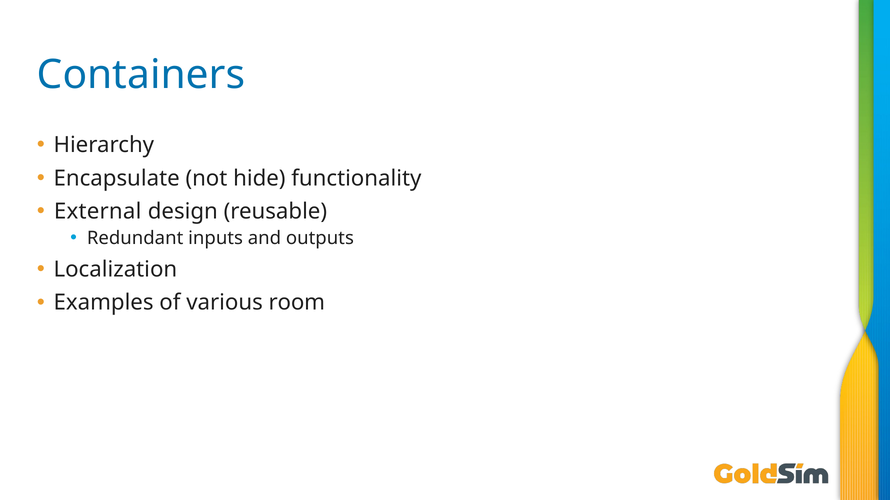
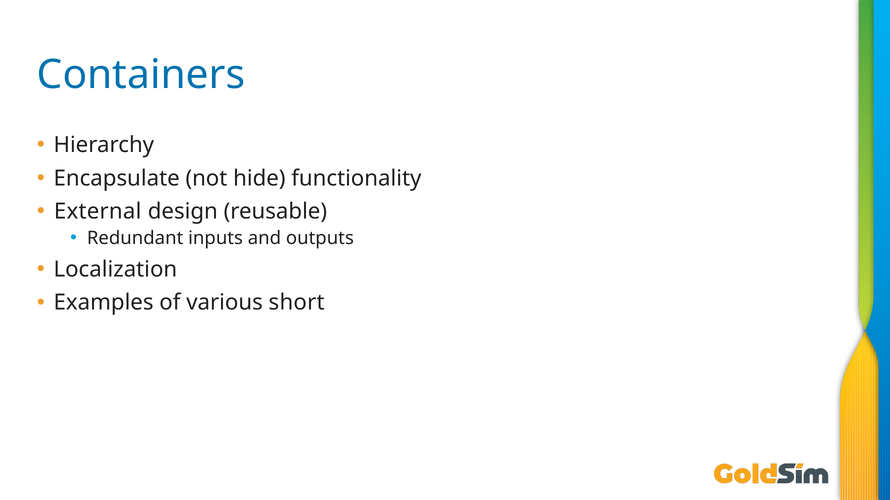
room: room -> short
